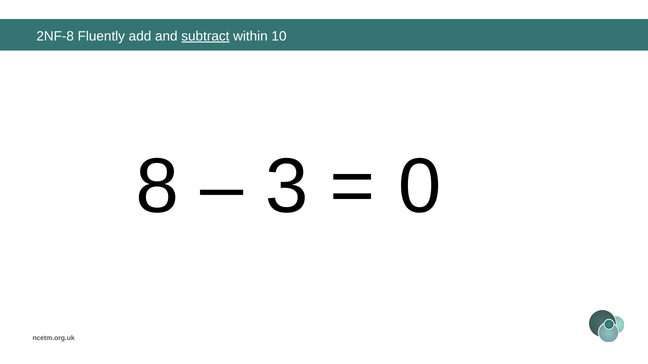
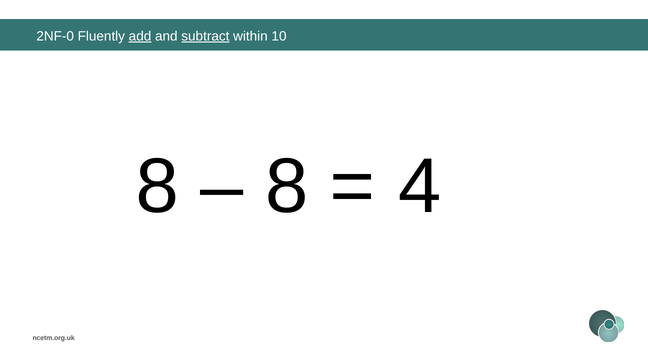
2NF-8: 2NF-8 -> 2NF-0
add underline: none -> present
3 at (287, 187): 3 -> 8
0: 0 -> 4
